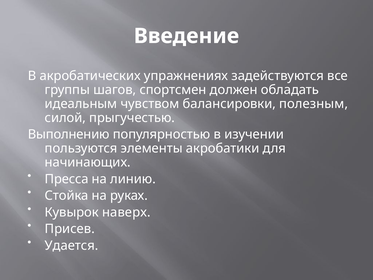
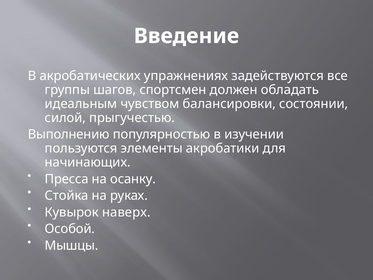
полезным: полезным -> состоянии
линию: линию -> осанку
Присев: Присев -> Особой
Удается: Удается -> Мышцы
